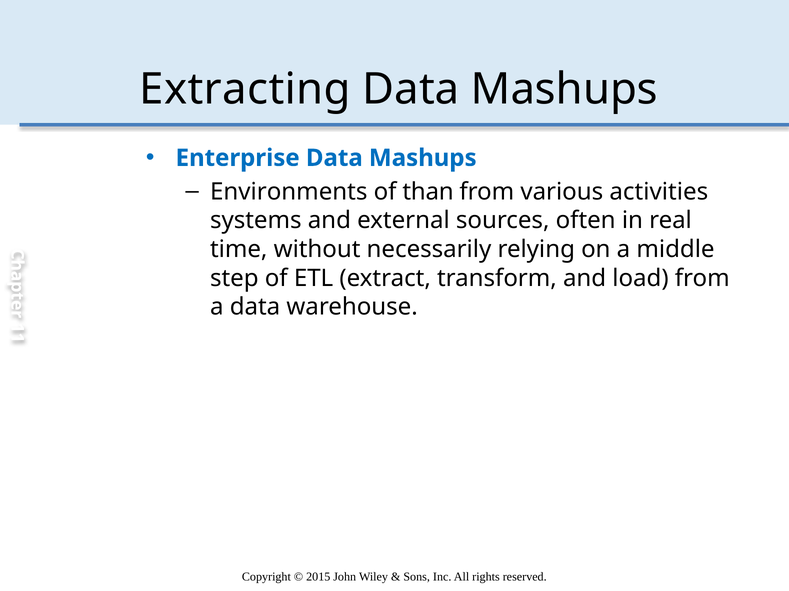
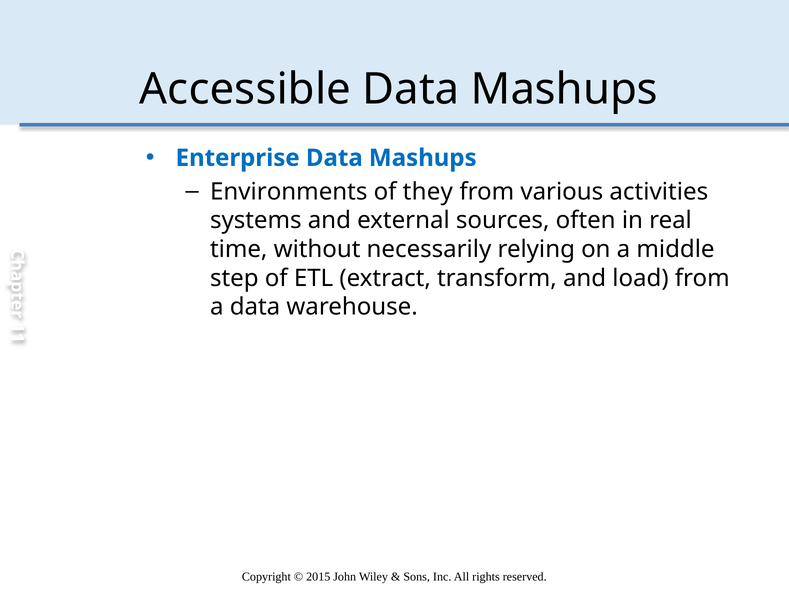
Extracting: Extracting -> Accessible
than: than -> they
